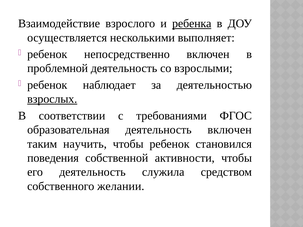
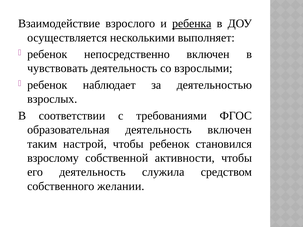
проблемной: проблемной -> чувствовать
взрослых underline: present -> none
научить: научить -> настрой
поведения: поведения -> взрослому
